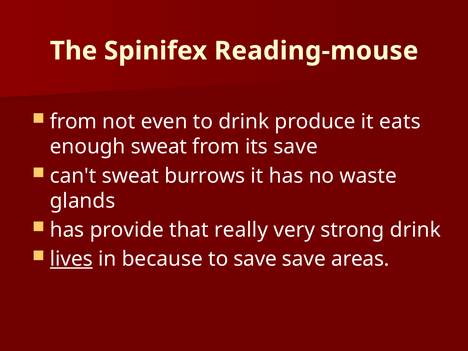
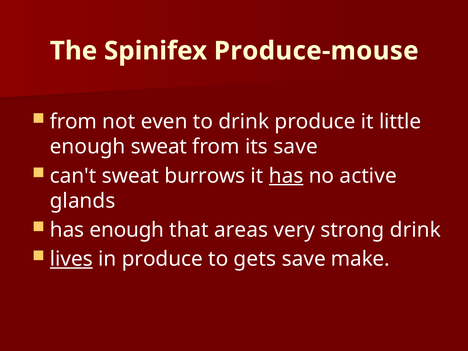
Reading-mouse: Reading-mouse -> Produce-mouse
eats: eats -> little
has at (286, 176) underline: none -> present
waste: waste -> active
has provide: provide -> enough
really: really -> areas
in because: because -> produce
to save: save -> gets
areas: areas -> make
